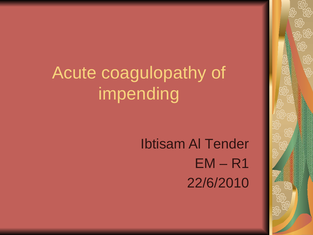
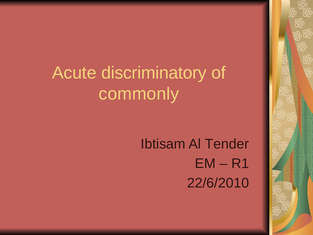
coagulopathy: coagulopathy -> discriminatory
impending: impending -> commonly
